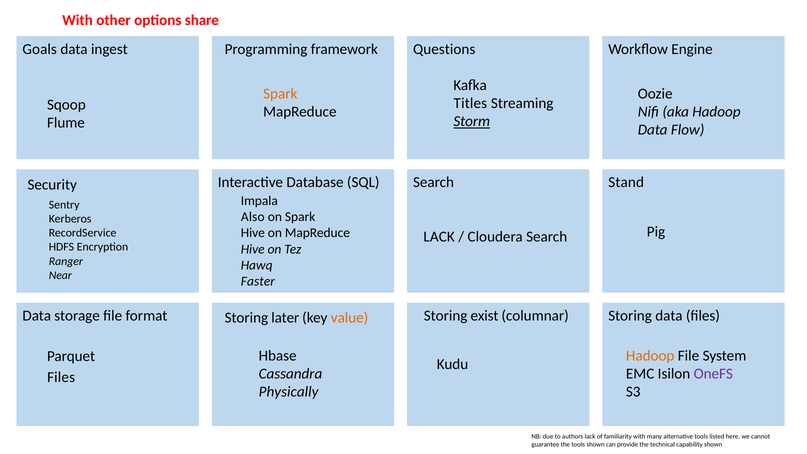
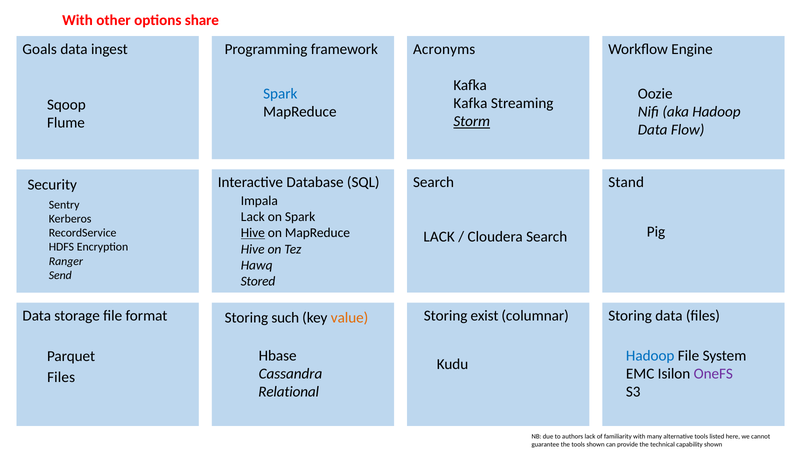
Questions: Questions -> Acronyms
Spark at (280, 94) colour: orange -> blue
Titles at (470, 103): Titles -> Kafka
Also at (253, 217): Also -> Lack
Hive at (253, 233) underline: none -> present
Near: Near -> Send
Faster: Faster -> Stored
later: later -> such
Hadoop at (650, 356) colour: orange -> blue
Physically: Physically -> Relational
